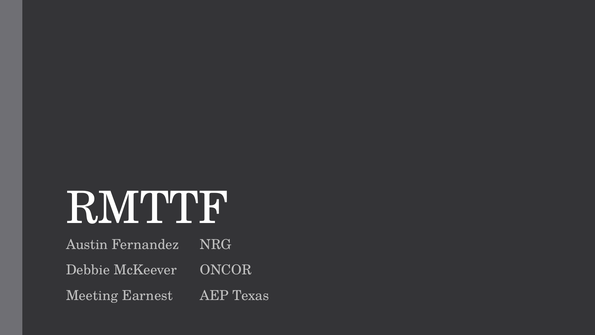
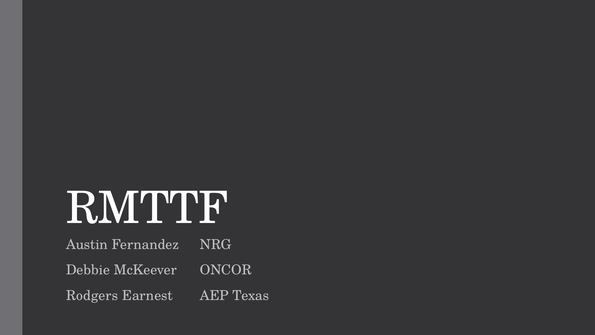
Meeting: Meeting -> Rodgers
